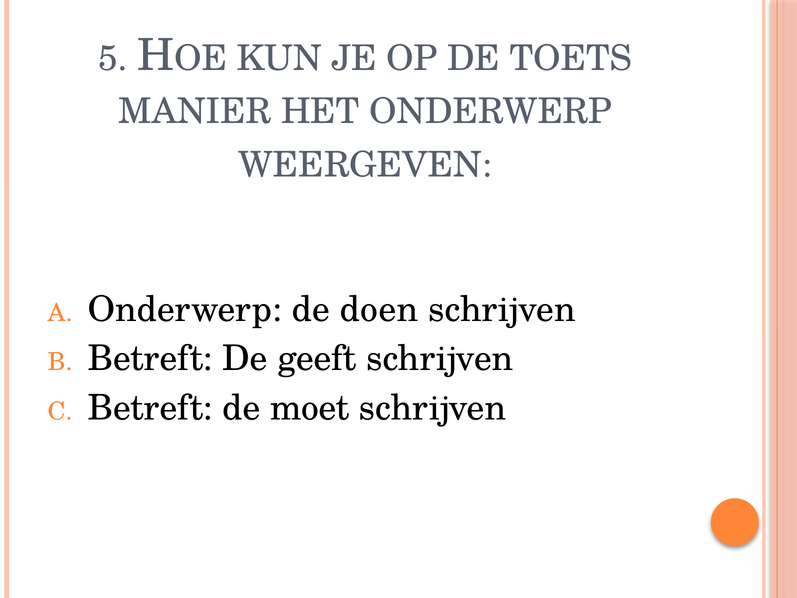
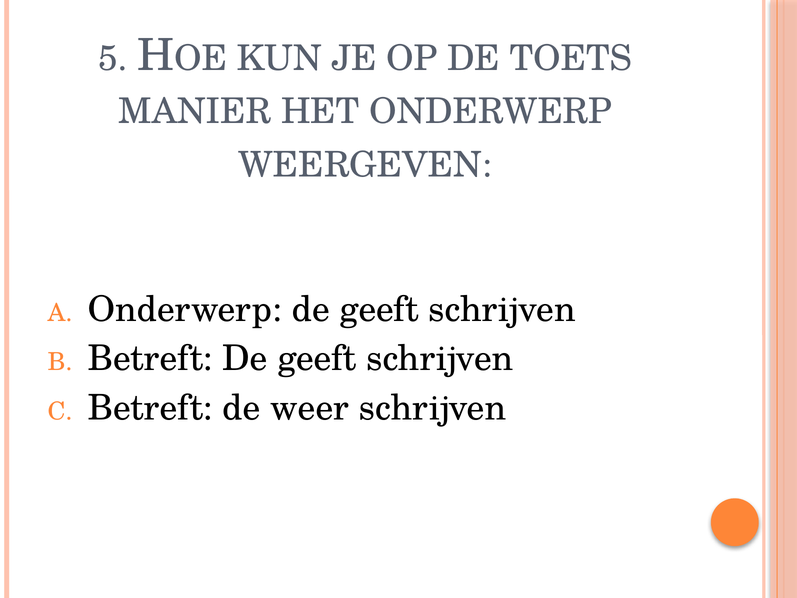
Onderwerp de doen: doen -> geeft
moet: moet -> weer
